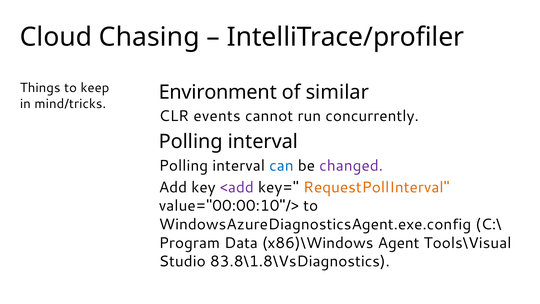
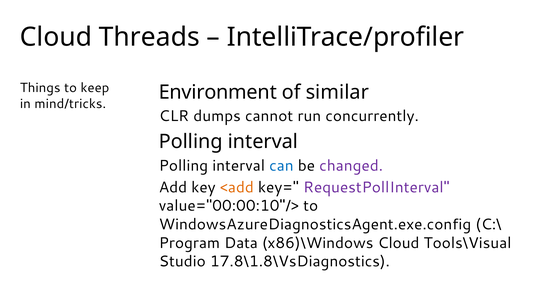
Chasing: Chasing -> Threads
events: events -> dumps
<add colour: purple -> orange
RequestPollInterval colour: orange -> purple
x86)\Windows Agent: Agent -> Cloud
83.8\1.8\VsDiagnostics: 83.8\1.8\VsDiagnostics -> 17.8\1.8\VsDiagnostics
